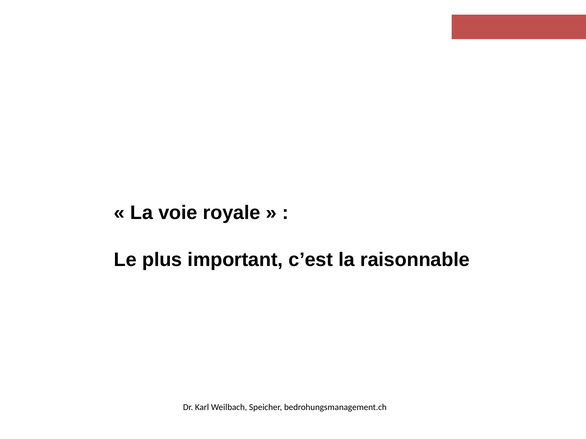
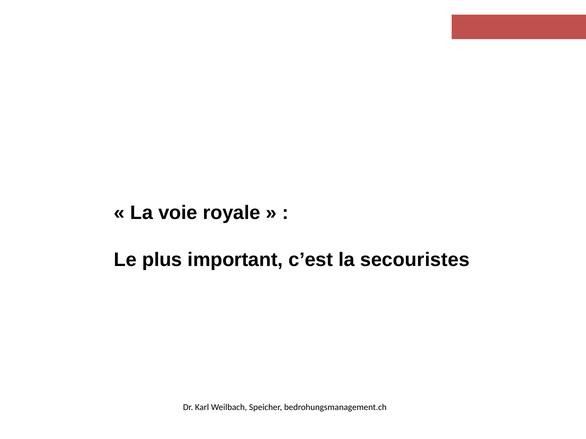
raisonnable: raisonnable -> secouristes
